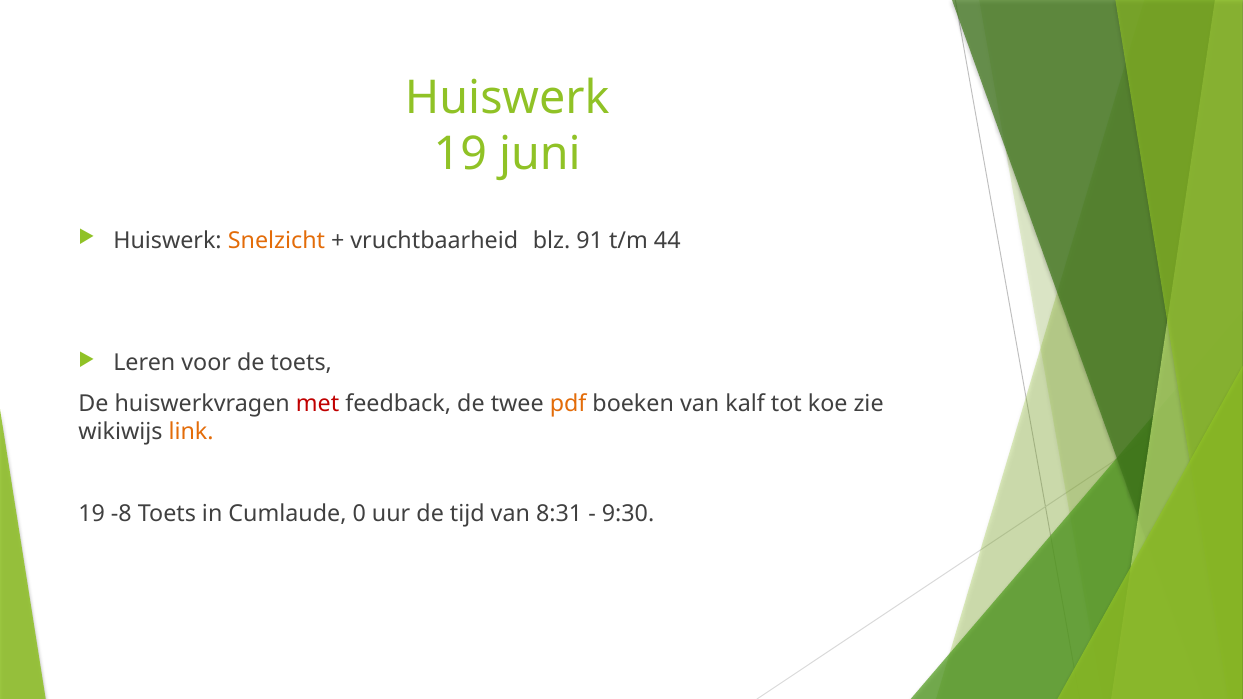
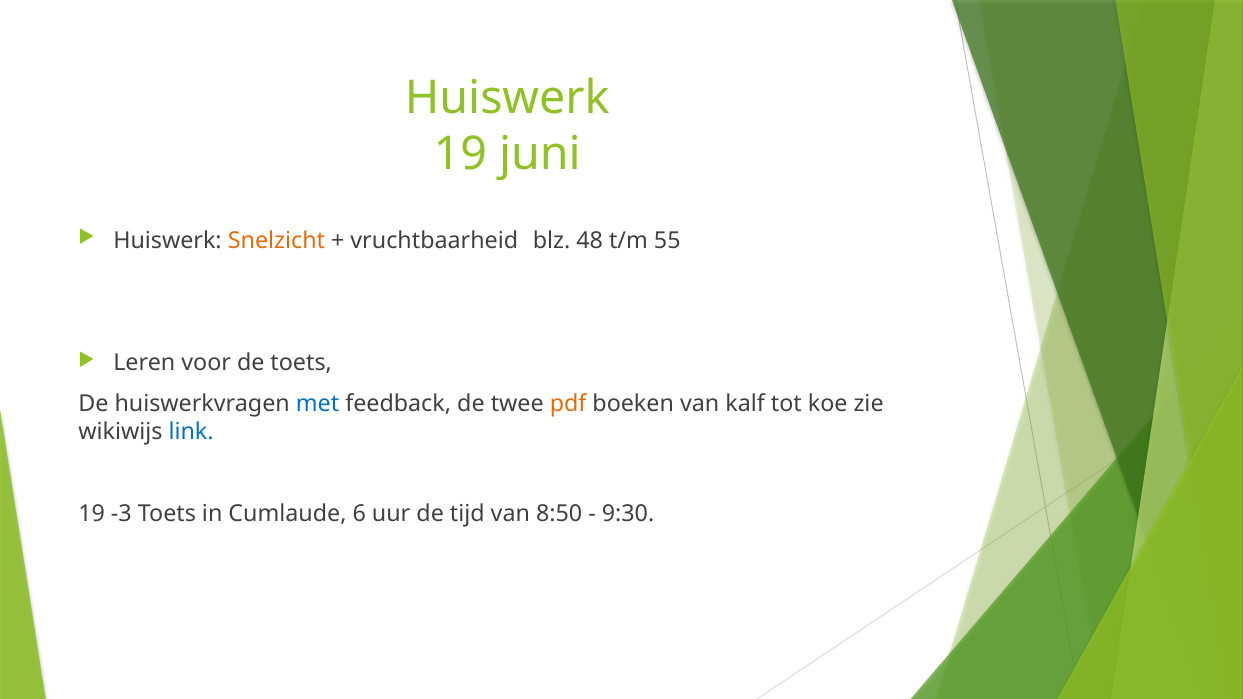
91: 91 -> 48
44: 44 -> 55
met colour: red -> blue
link colour: orange -> blue
-8: -8 -> -3
0: 0 -> 6
8:31: 8:31 -> 8:50
